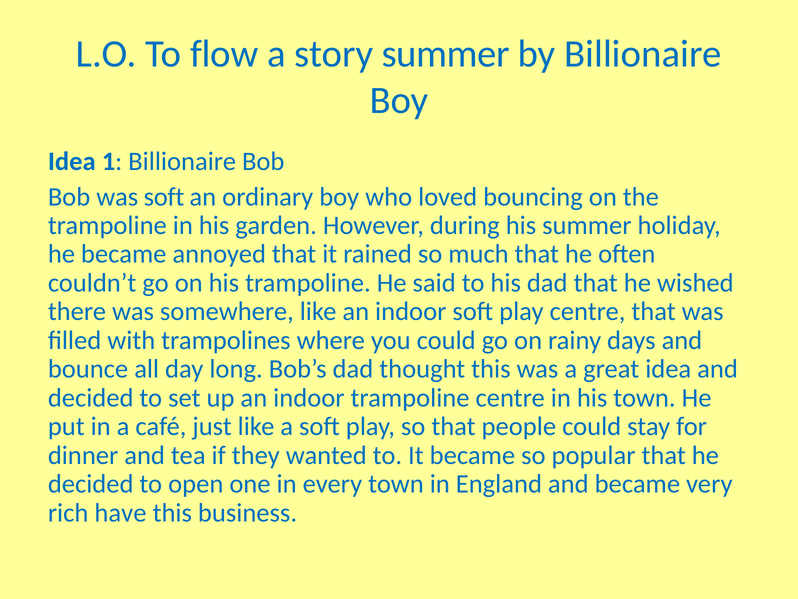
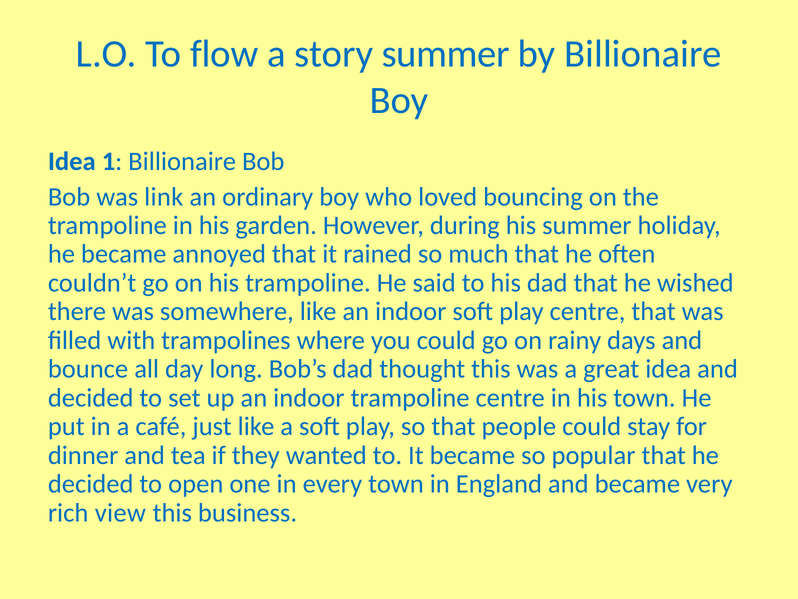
was soft: soft -> link
have: have -> view
